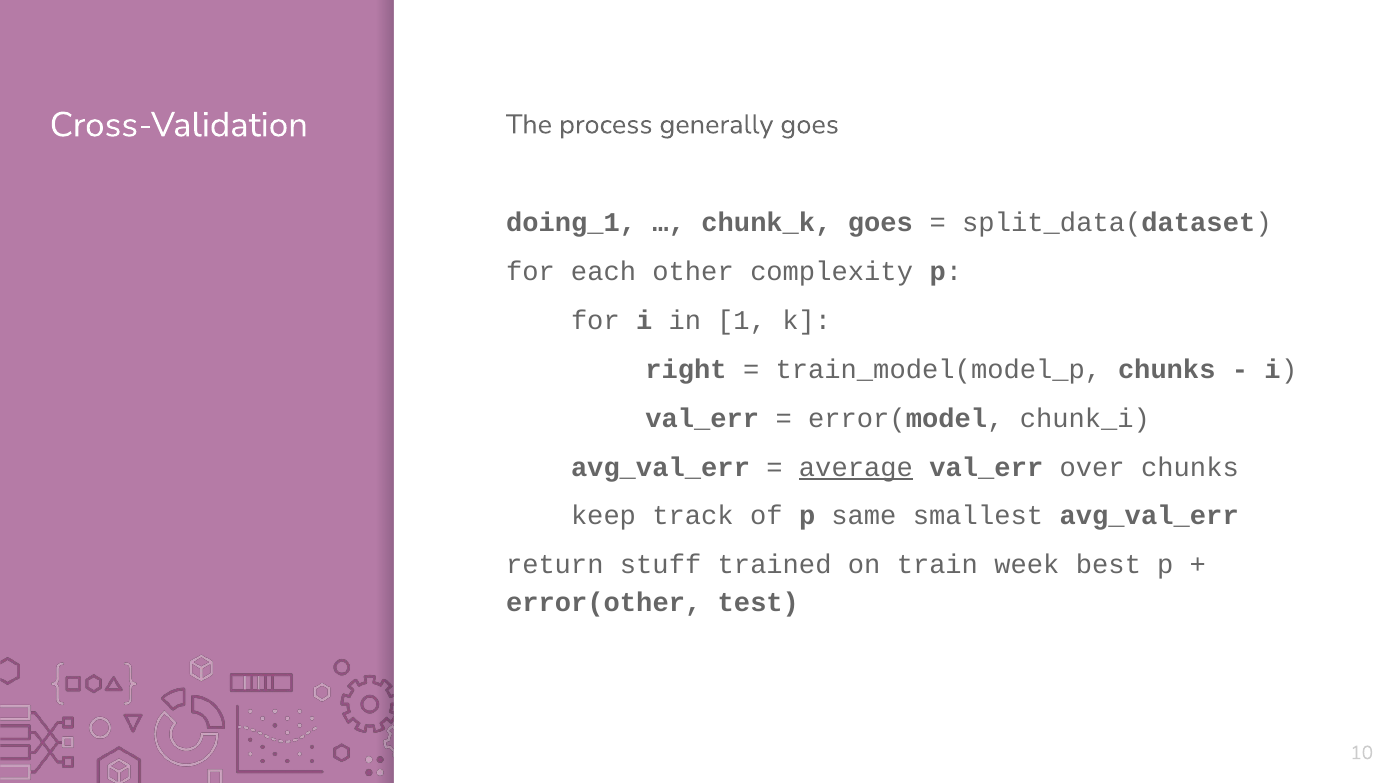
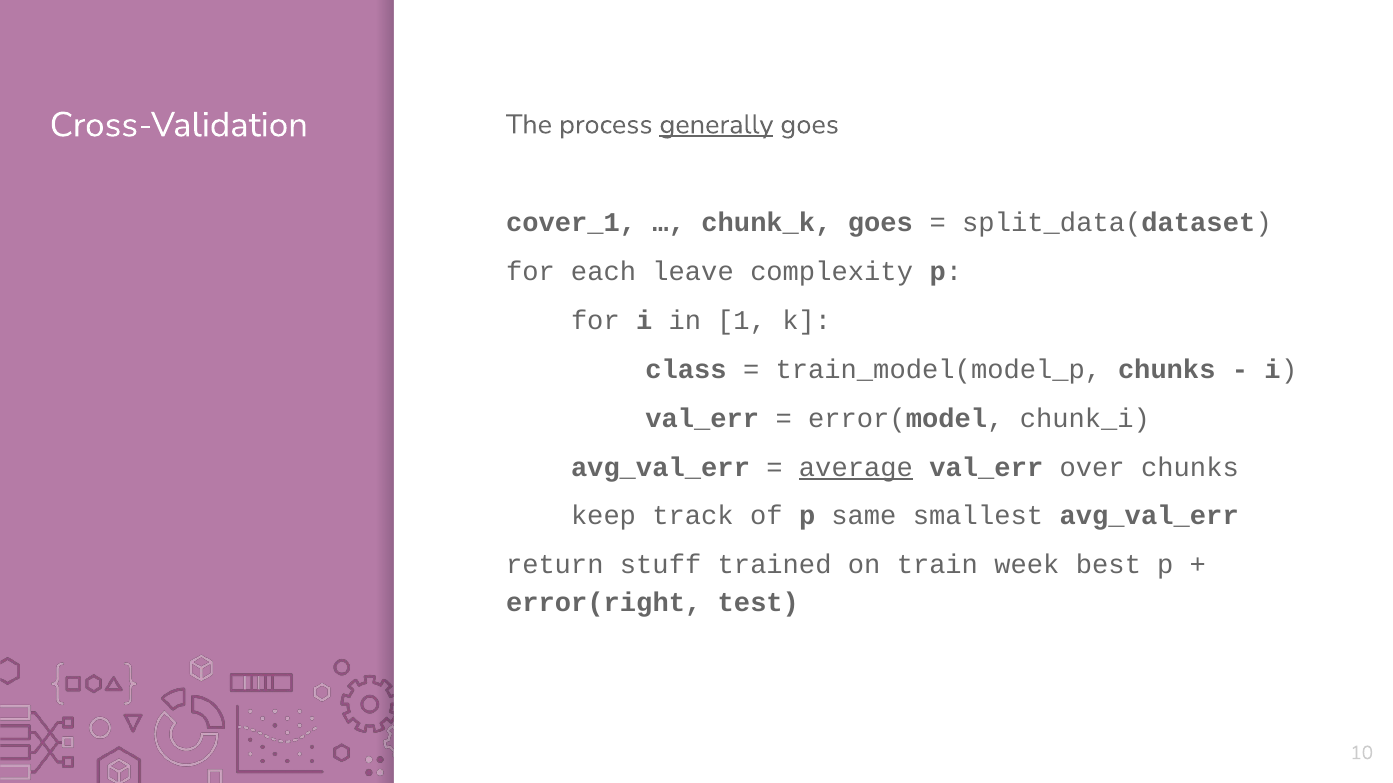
generally underline: none -> present
doing_1: doing_1 -> cover_1
other: other -> leave
right: right -> class
error(other: error(other -> error(right
